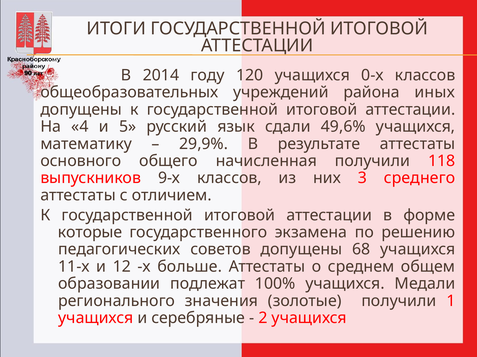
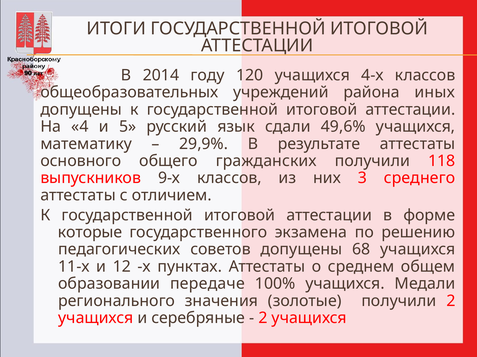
0-х: 0-х -> 4-х
начисленная: начисленная -> гражданских
больше: больше -> пунктах
подлежат: подлежат -> передаче
получили 1: 1 -> 2
